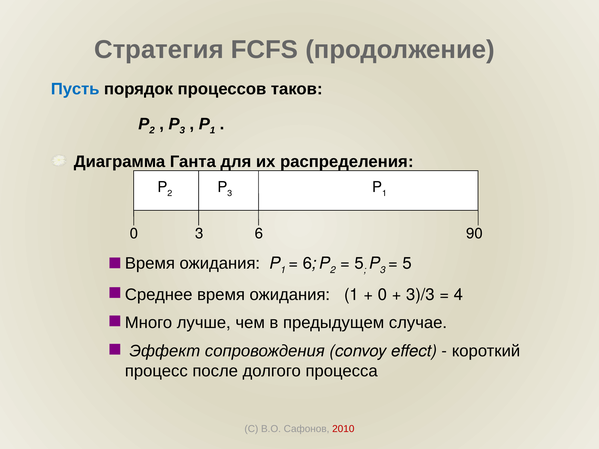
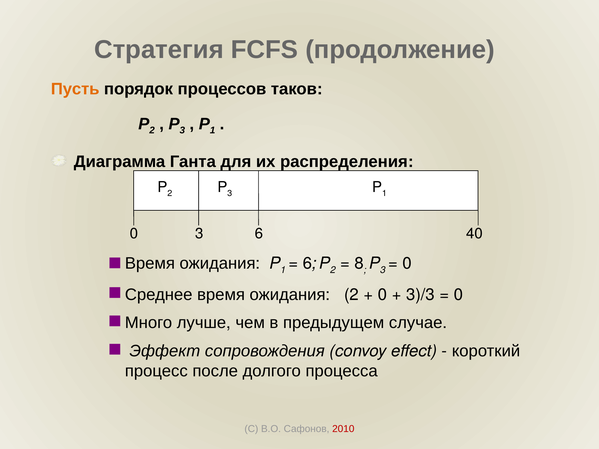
Пусть colour: blue -> orange
90: 90 -> 40
5 at (359, 264): 5 -> 8
5 at (407, 264): 5 -> 0
ожидания 1: 1 -> 2
4 at (458, 295): 4 -> 0
